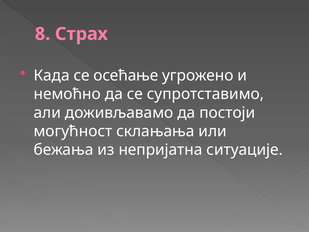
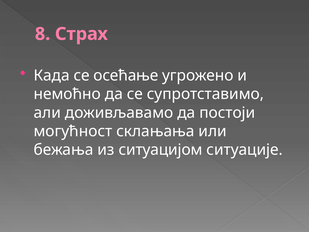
непријатна: непријатна -> ситуацијом
